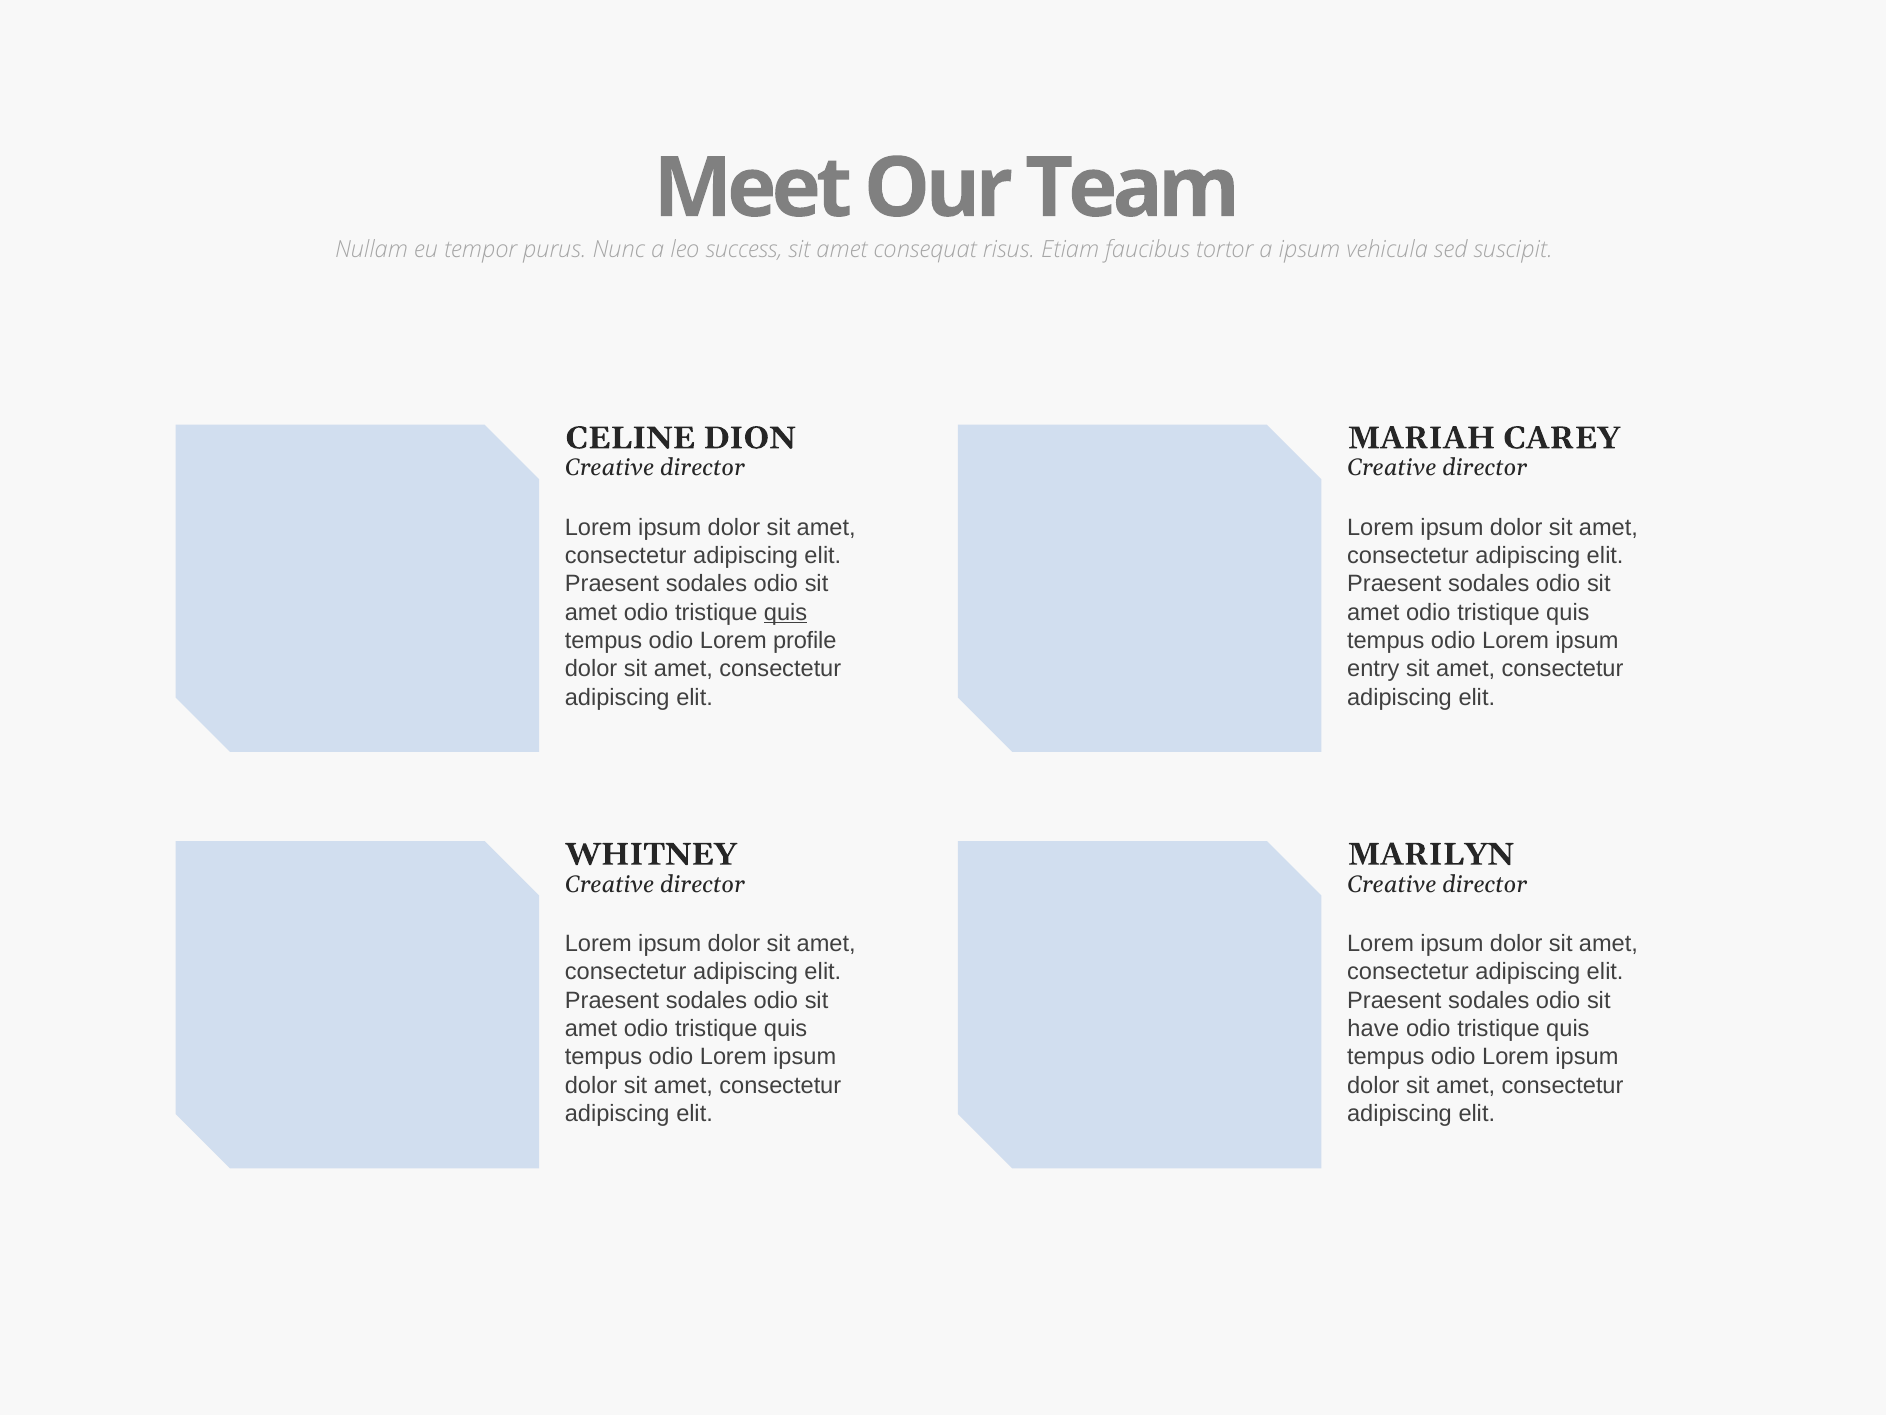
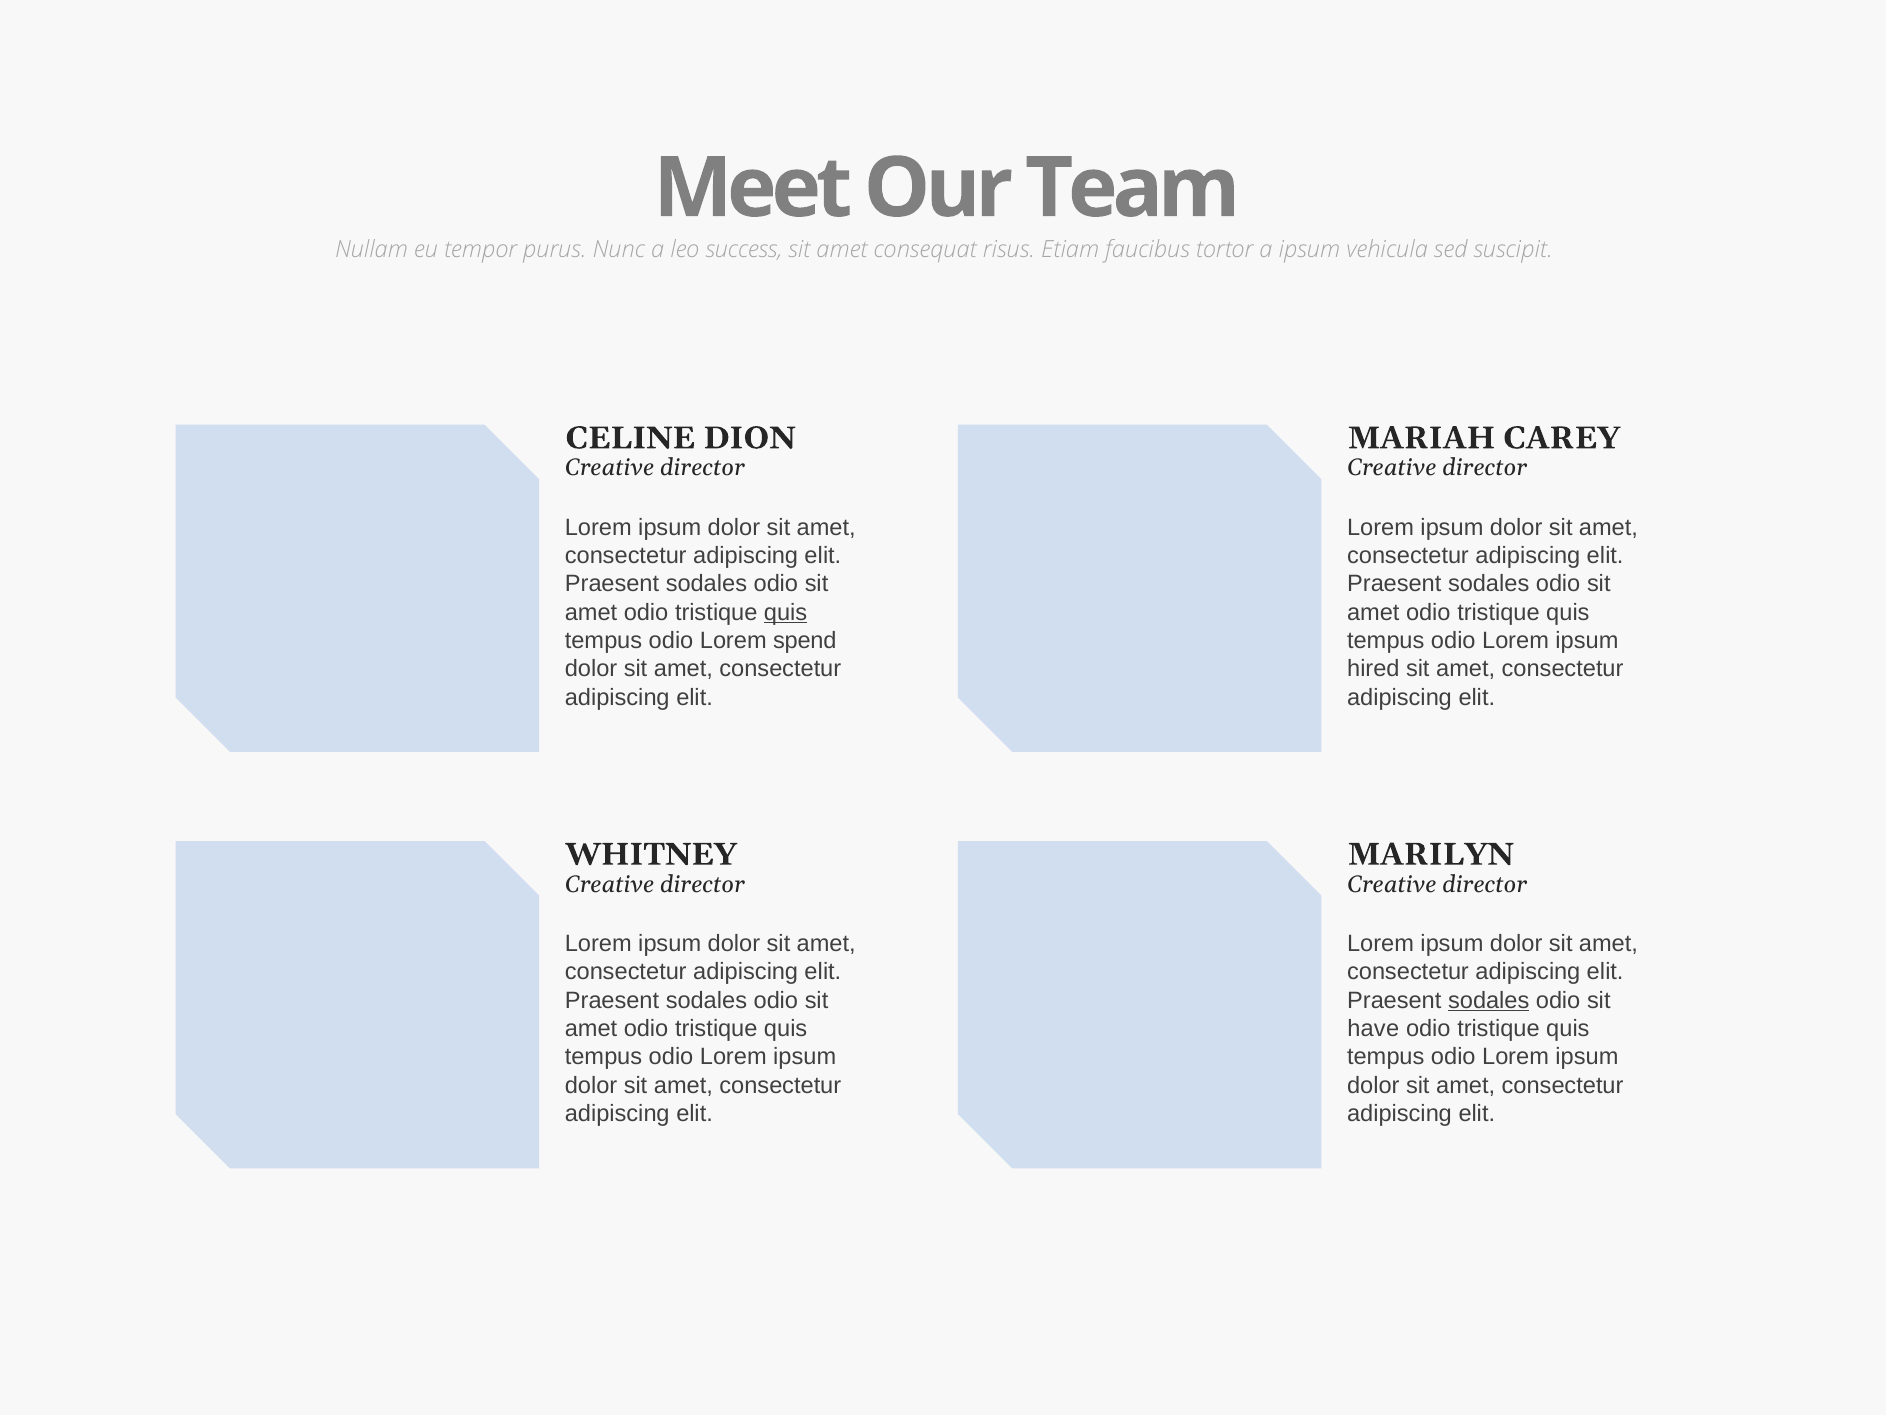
profile: profile -> spend
entry: entry -> hired
sodales at (1489, 1000) underline: none -> present
